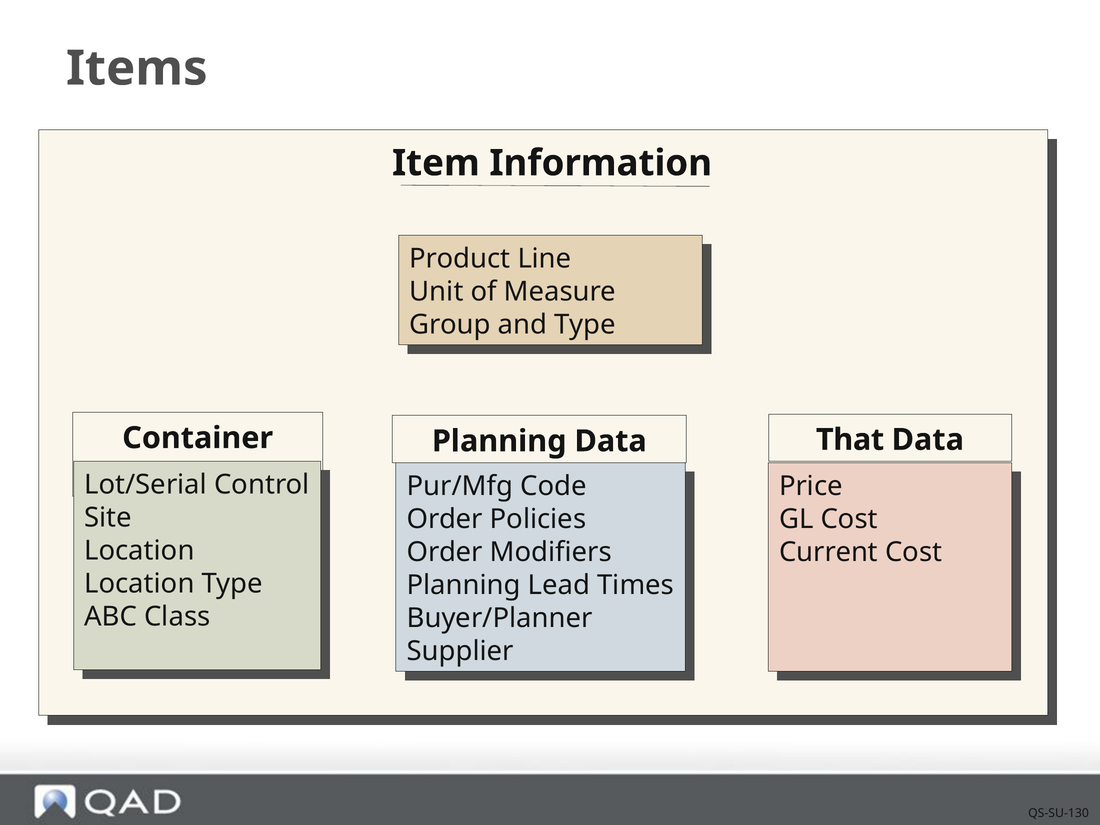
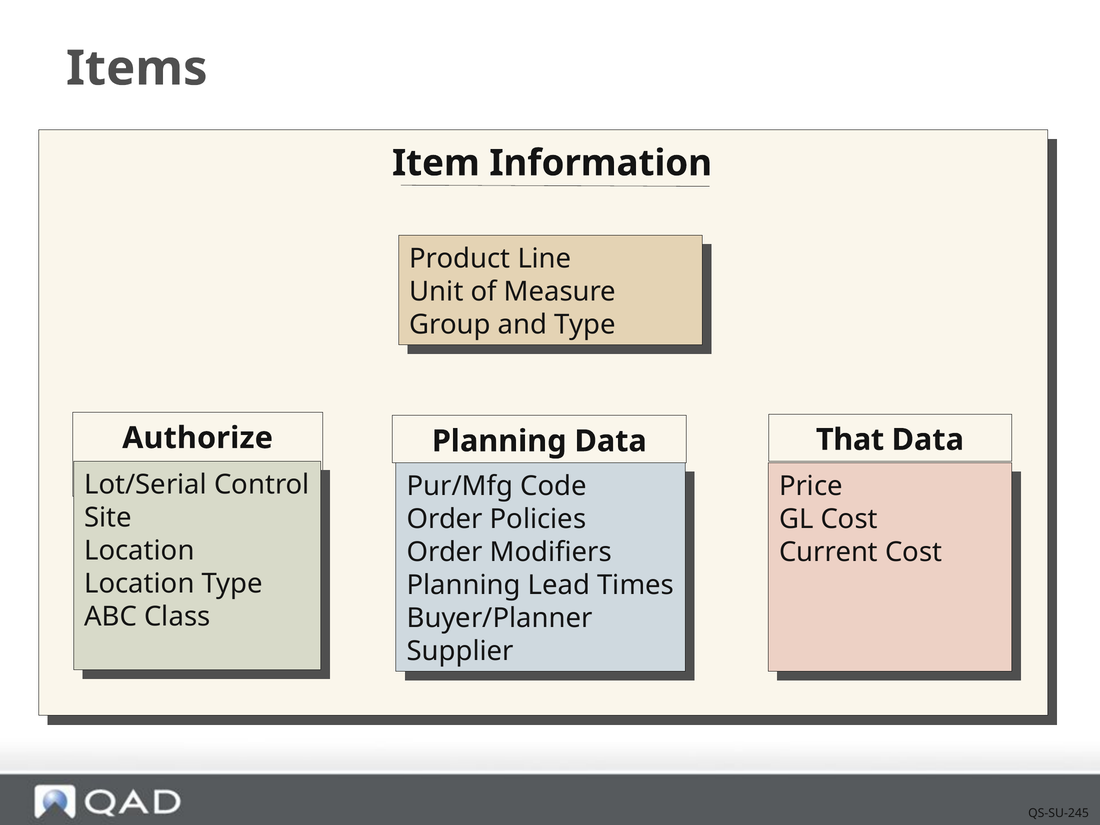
Container: Container -> Authorize
QS-SU-130: QS-SU-130 -> QS-SU-245
